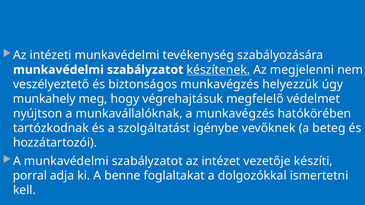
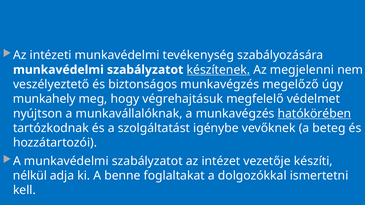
helyezzük: helyezzük -> megelőző
hatókörében underline: none -> present
porral: porral -> nélkül
